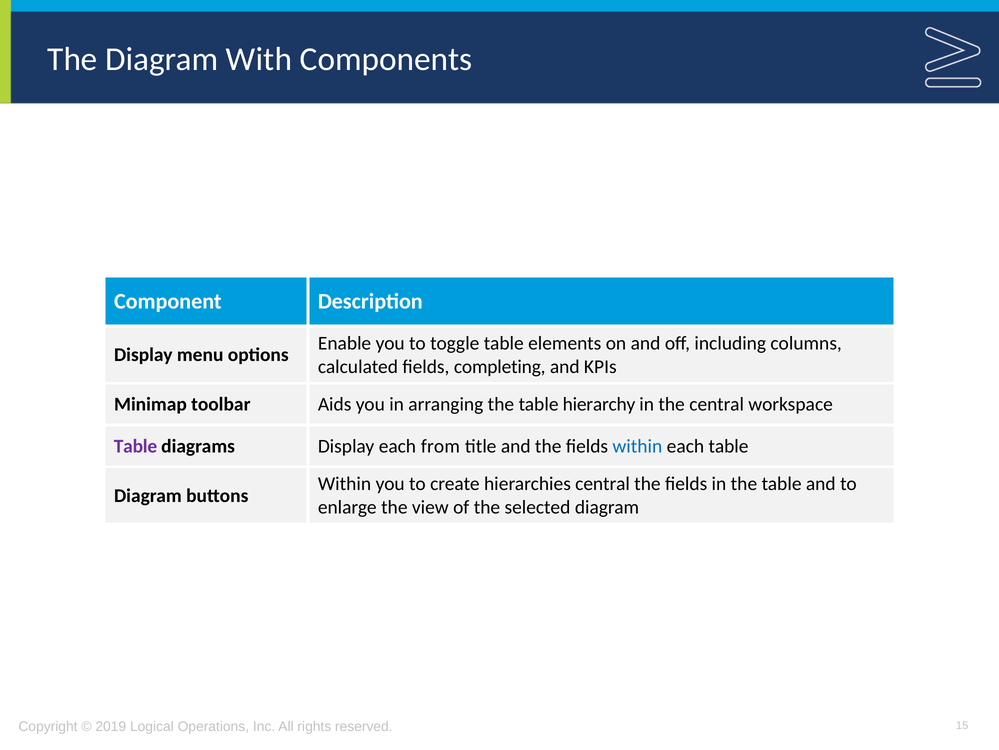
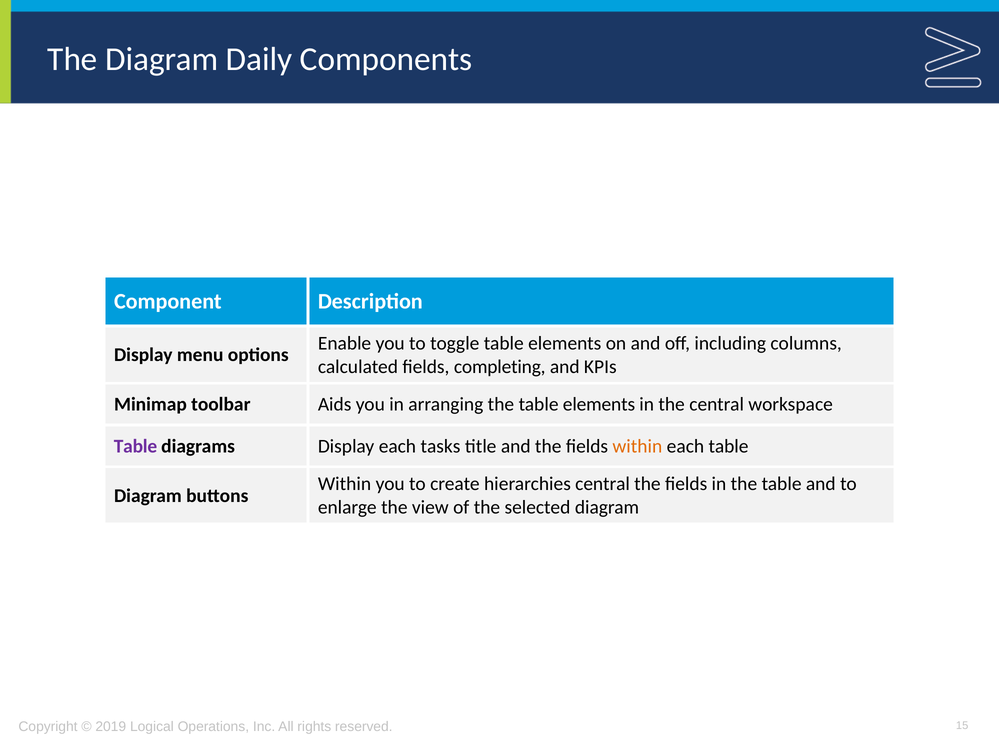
With: With -> Daily
the table hierarchy: hierarchy -> elements
from: from -> tasks
within at (637, 446) colour: blue -> orange
